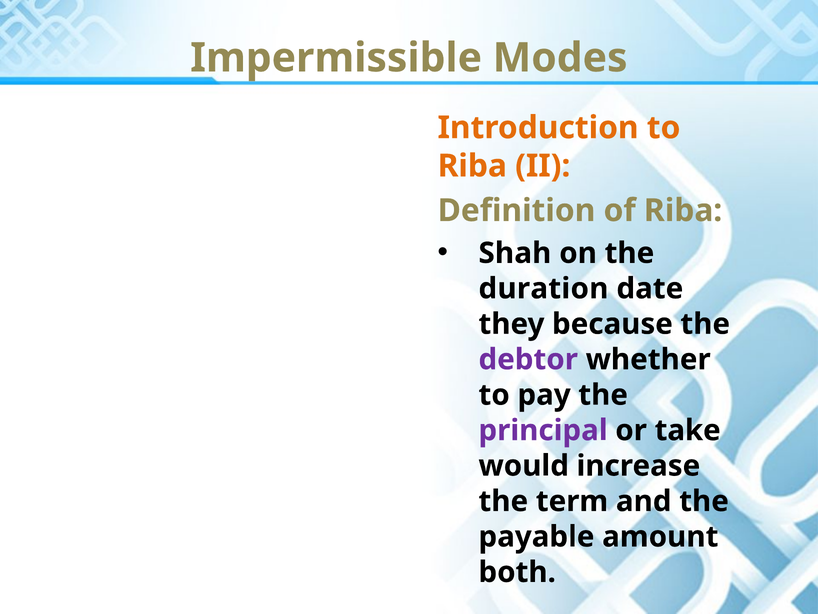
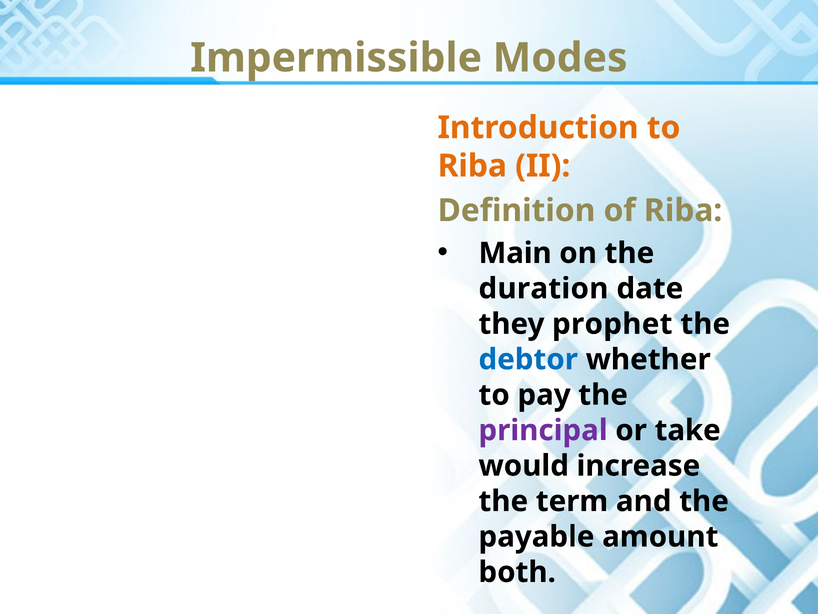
Shah: Shah -> Main
because: because -> prophet
debtor colour: purple -> blue
